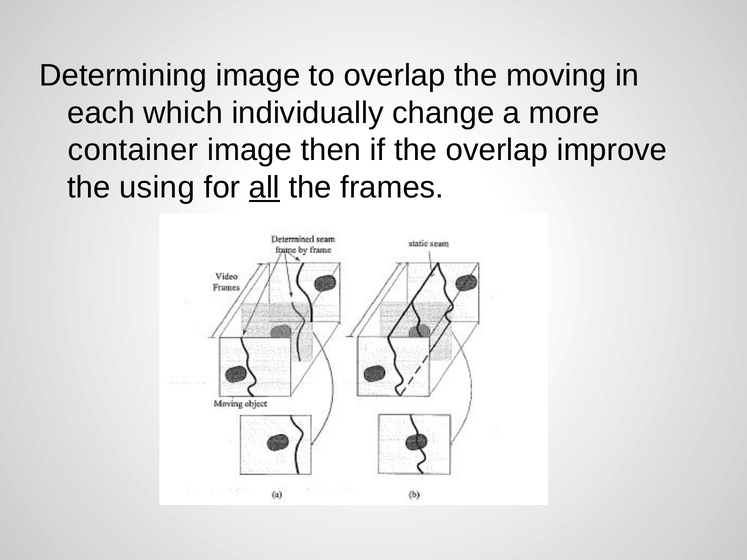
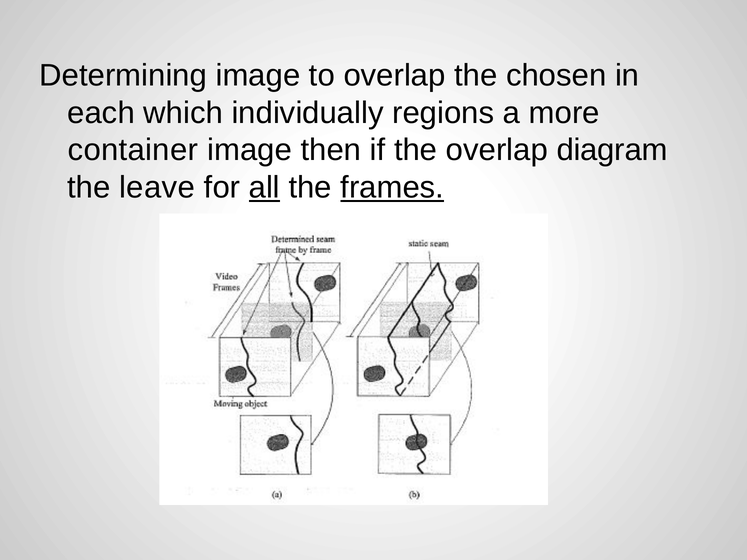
moving: moving -> chosen
change: change -> regions
improve: improve -> diagram
using: using -> leave
frames underline: none -> present
